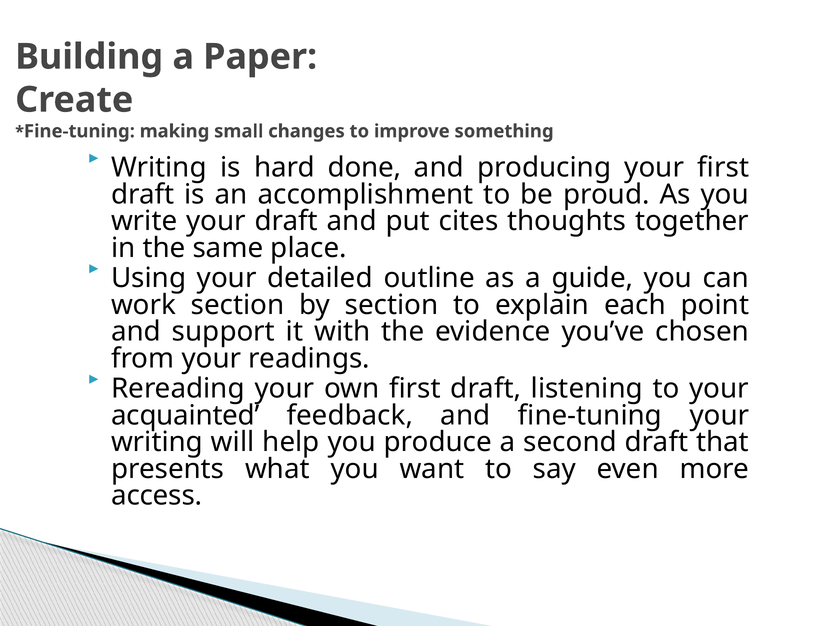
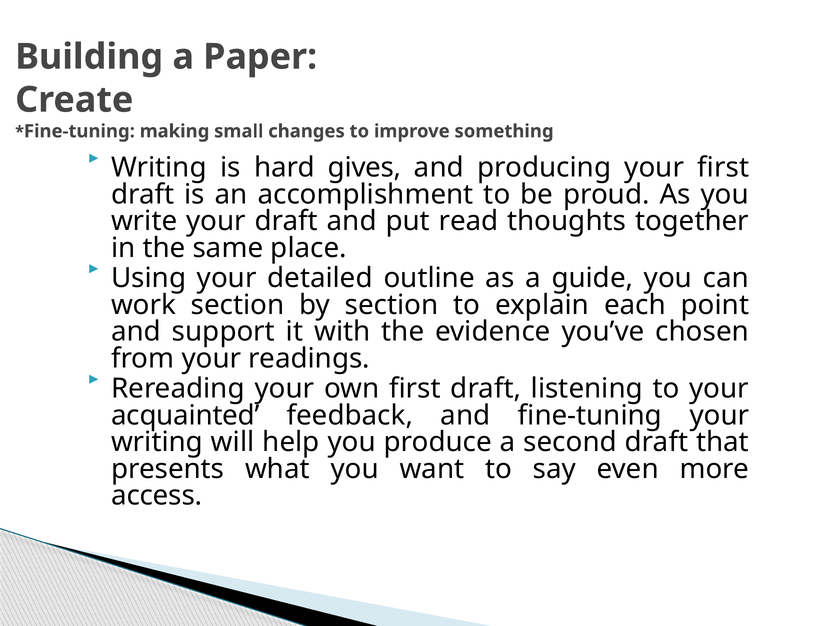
done: done -> gives
cites: cites -> read
